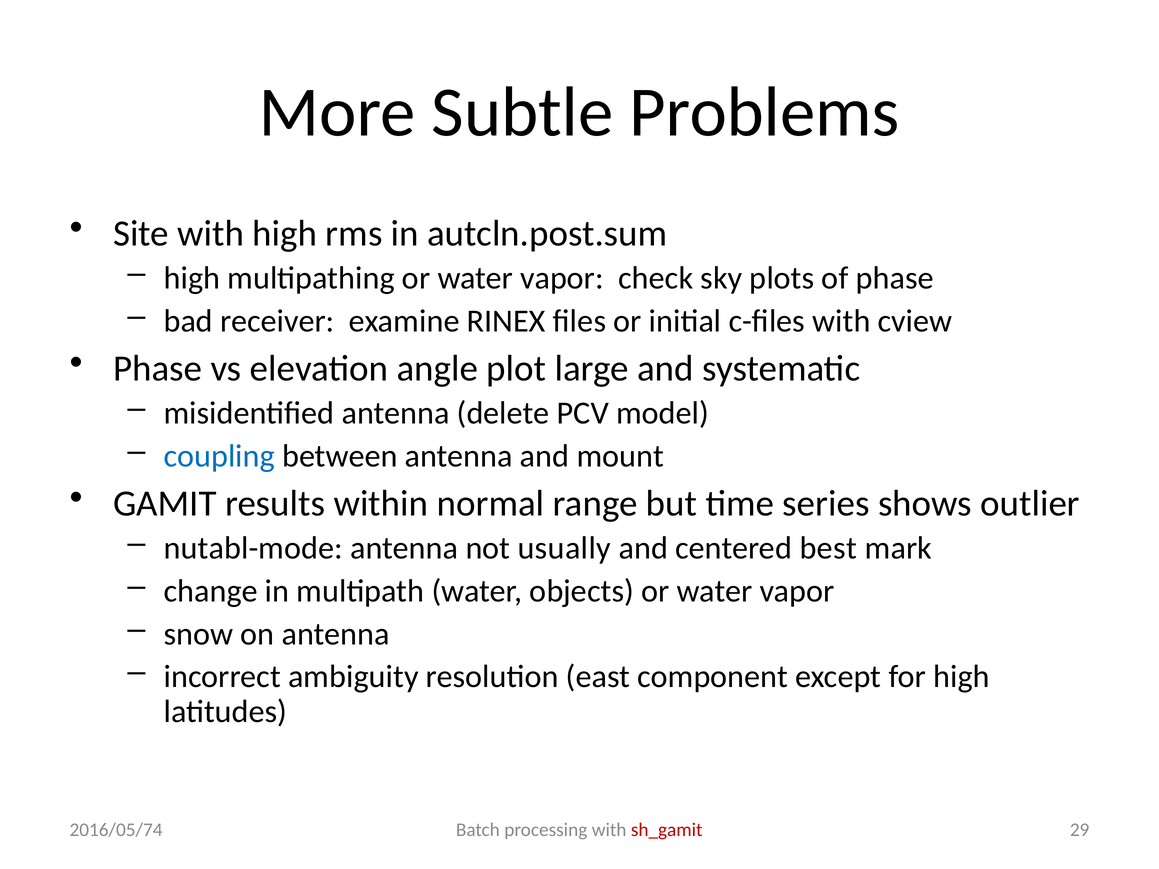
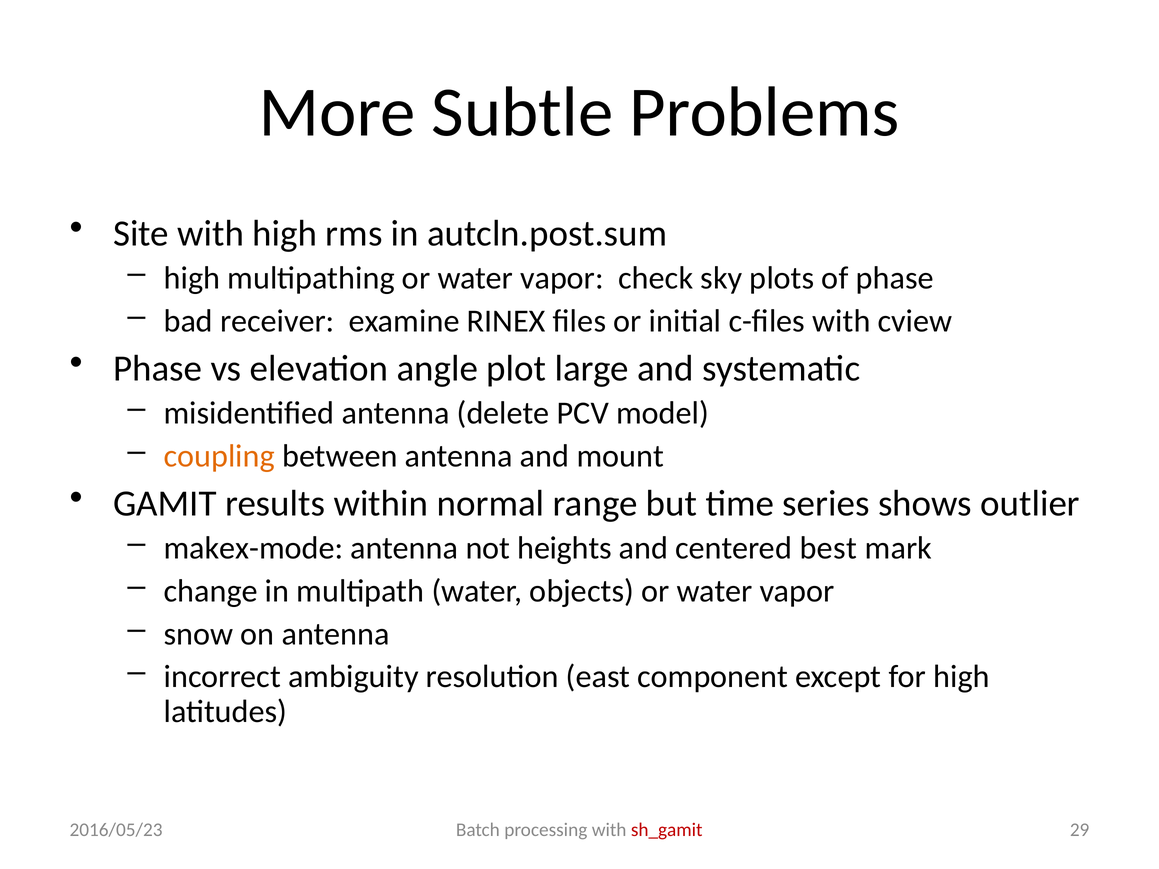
coupling colour: blue -> orange
nutabl-mode: nutabl-mode -> makex-mode
usually: usually -> heights
2016/05/74: 2016/05/74 -> 2016/05/23
